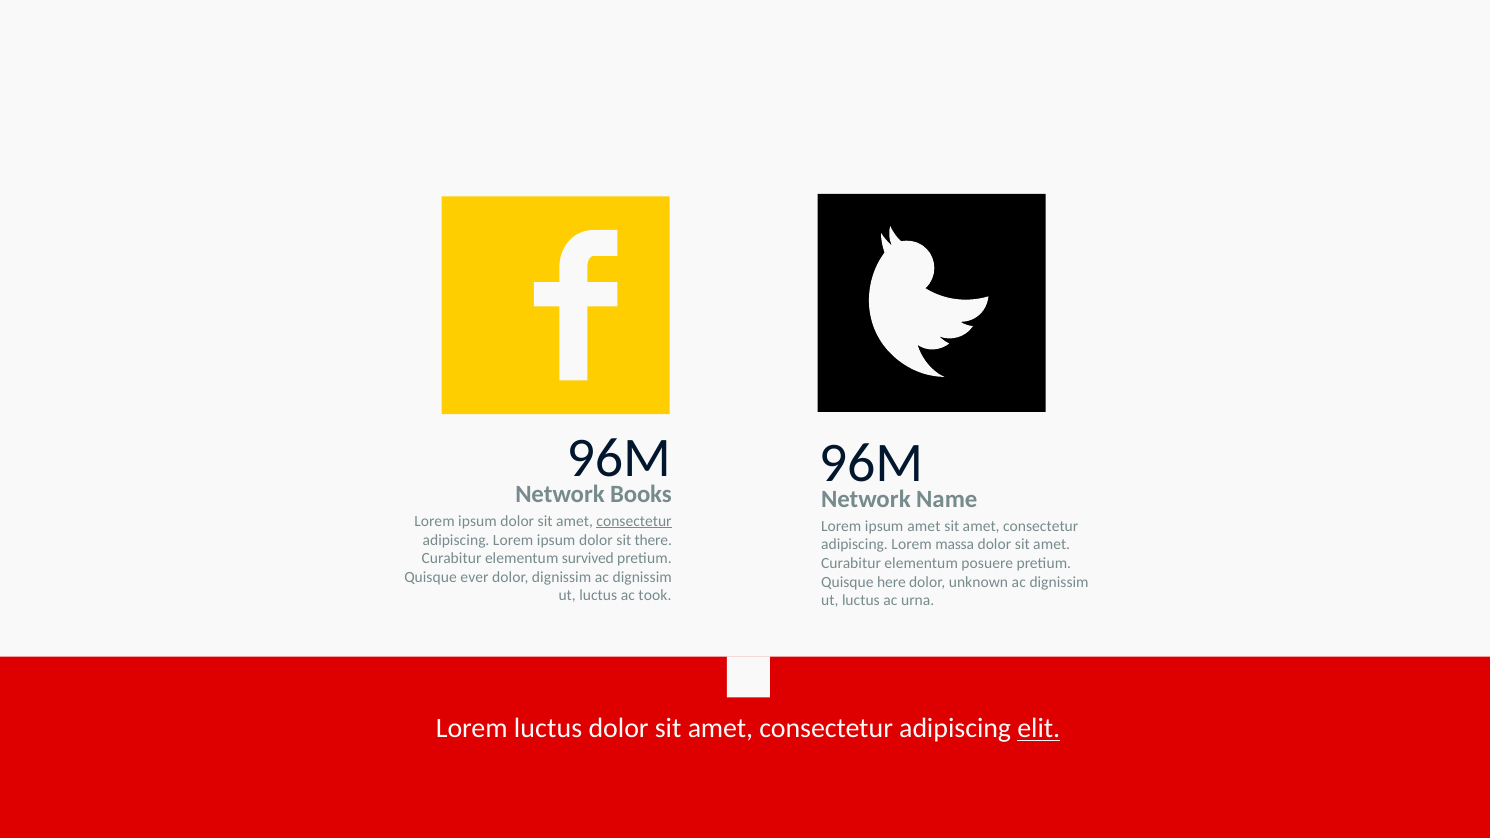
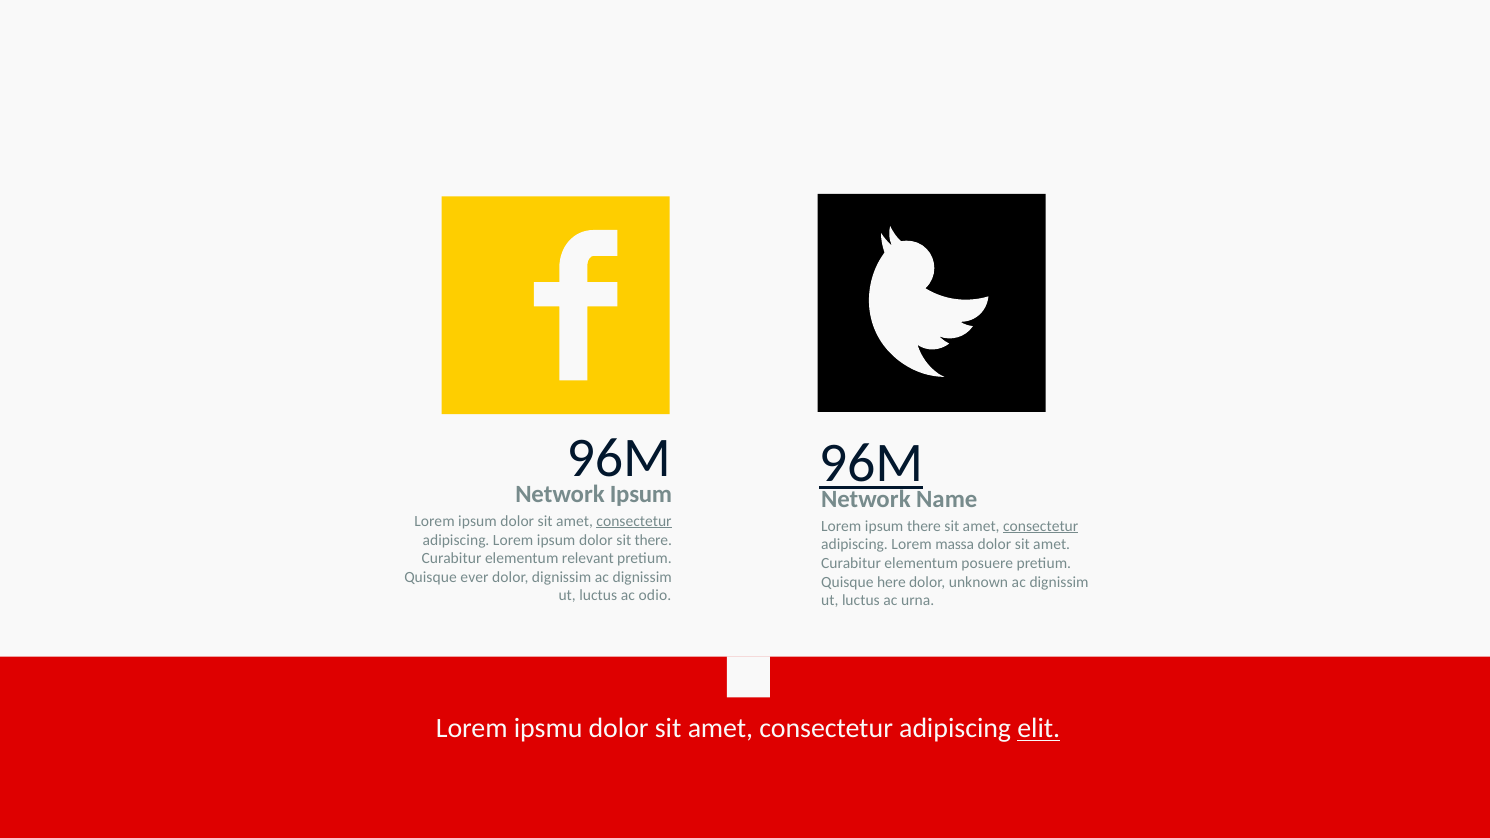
96M at (871, 464) underline: none -> present
Network Books: Books -> Ipsum
ipsum amet: amet -> there
consectetur at (1041, 526) underline: none -> present
survived: survived -> relevant
took: took -> odio
Lorem luctus: luctus -> ipsmu
